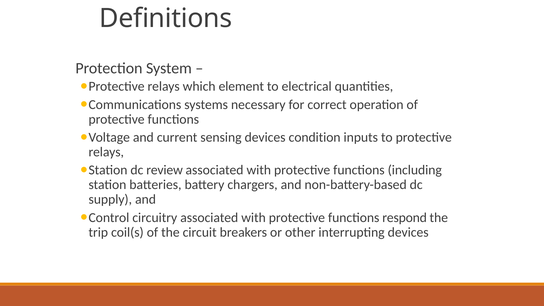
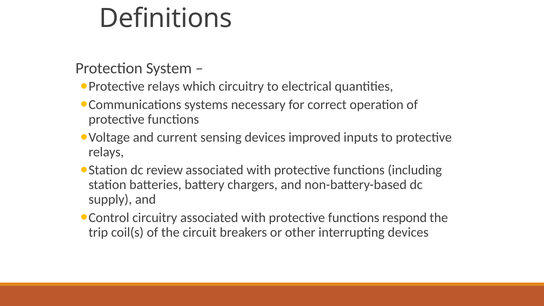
which element: element -> circuitry
condition: condition -> improved
